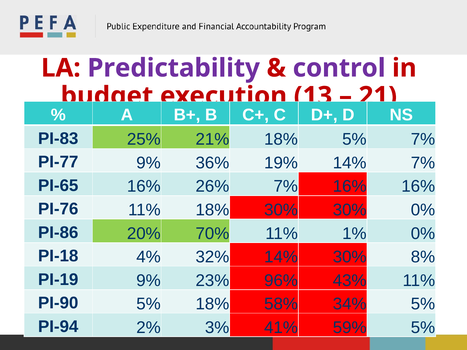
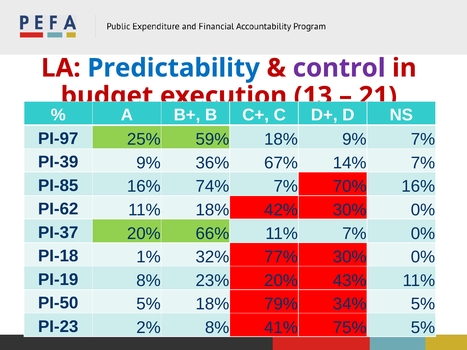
Predictability colour: purple -> blue
PI-83: PI-83 -> PI-97
21%: 21% -> 59%
18% 5%: 5% -> 9%
PI-77: PI-77 -> PI-39
19%: 19% -> 67%
PI-65: PI-65 -> PI-85
26%: 26% -> 74%
7% 16%: 16% -> 70%
PI-76: PI-76 -> PI-62
18% 30%: 30% -> 42%
PI-86: PI-86 -> PI-37
70%: 70% -> 66%
11% 1%: 1% -> 7%
4%: 4% -> 1%
32% 14%: 14% -> 77%
8% at (423, 257): 8% -> 0%
PI-19 9%: 9% -> 8%
23% 96%: 96% -> 20%
PI-90: PI-90 -> PI-50
58%: 58% -> 79%
PI-94: PI-94 -> PI-23
2% 3%: 3% -> 8%
59%: 59% -> 75%
